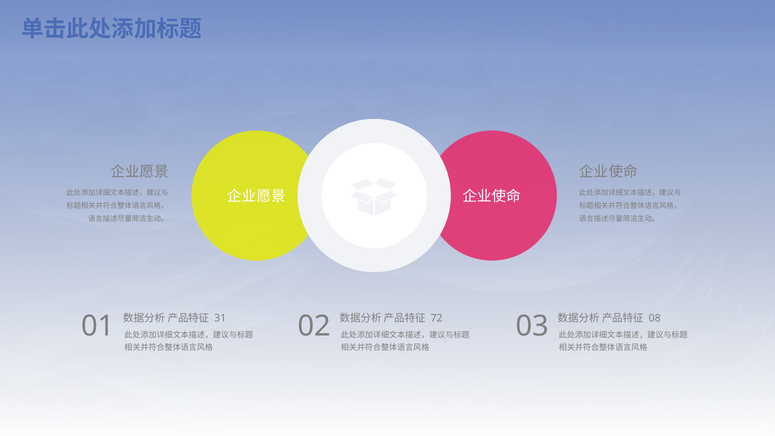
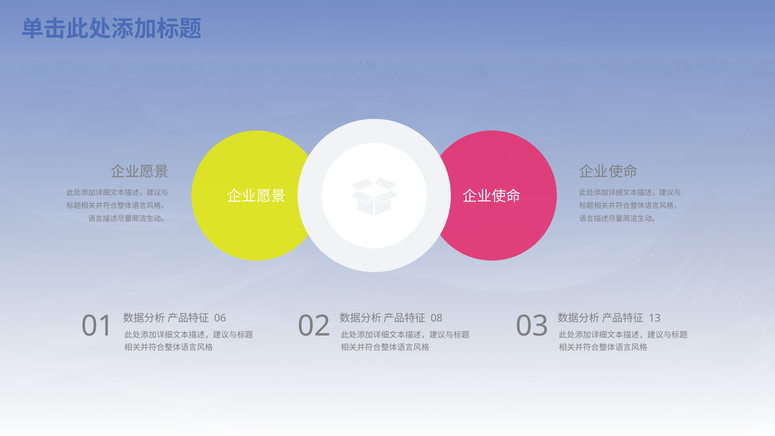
31: 31 -> 06
72: 72 -> 08
08: 08 -> 13
